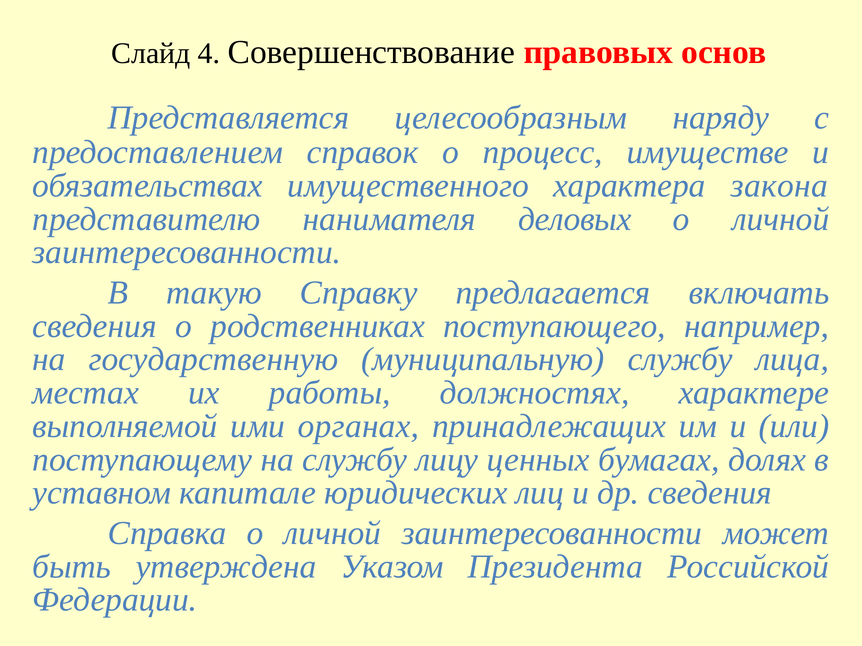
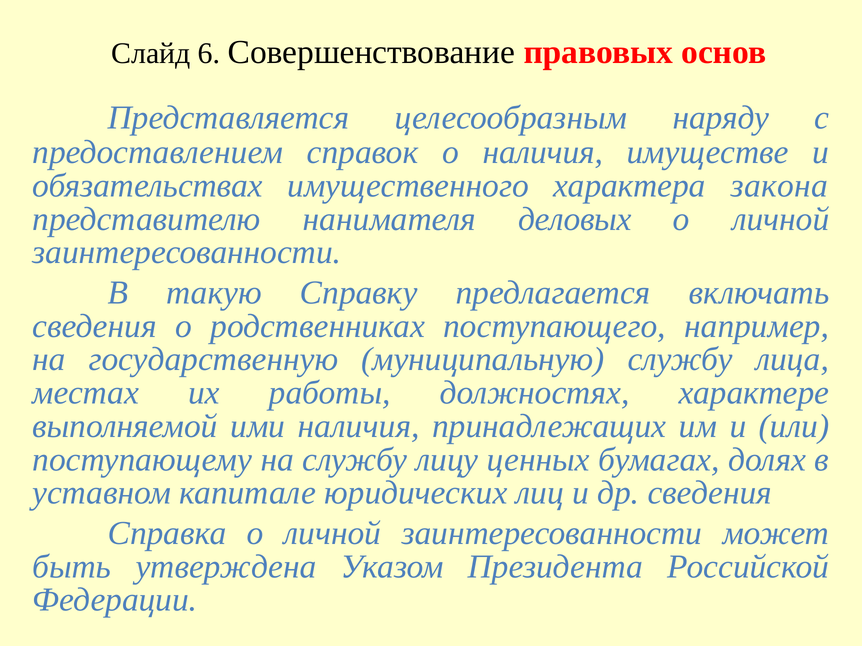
4: 4 -> 6
о процесс: процесс -> наличия
ими органах: органах -> наличия
